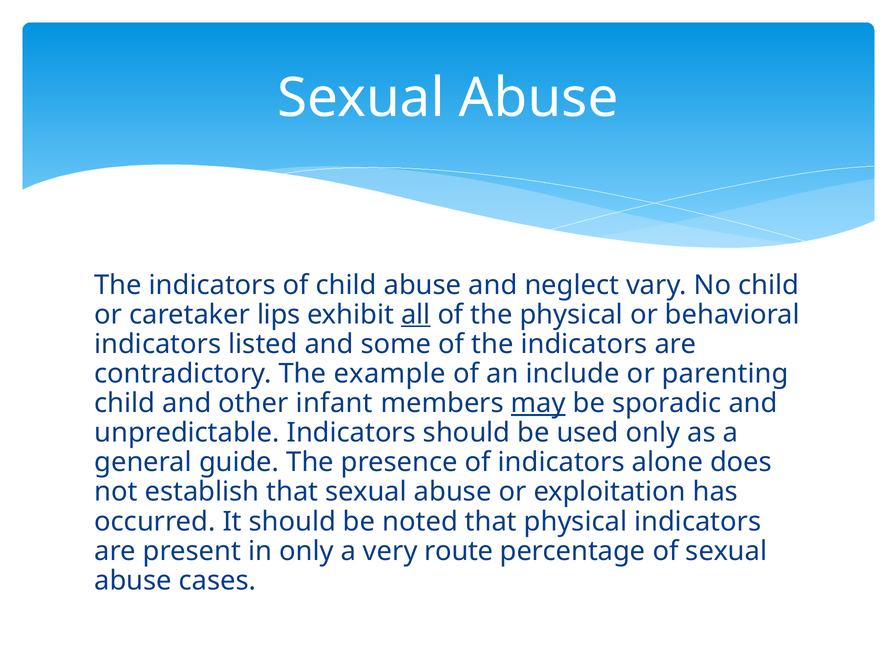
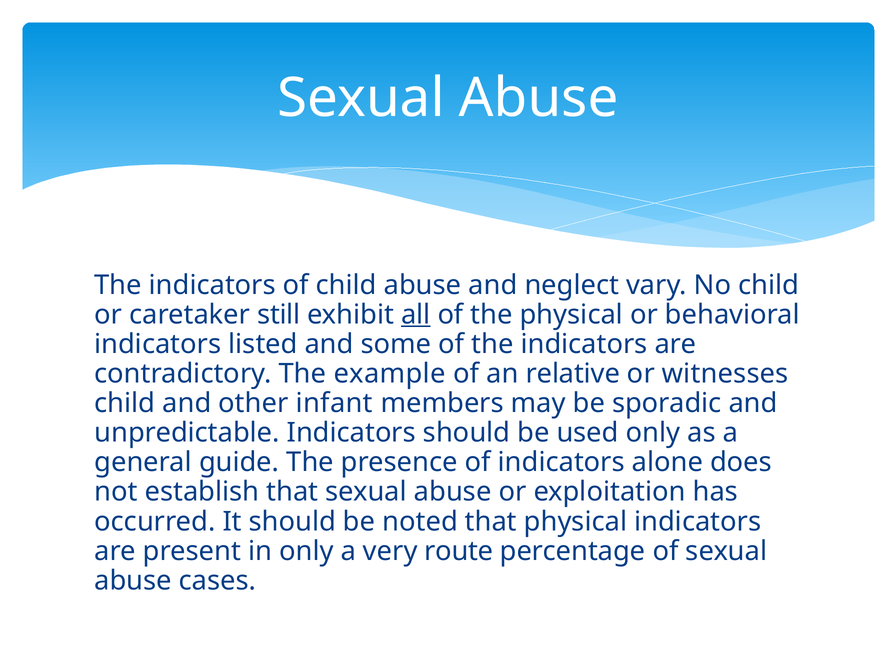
lips: lips -> still
include: include -> relative
parenting: parenting -> witnesses
may underline: present -> none
